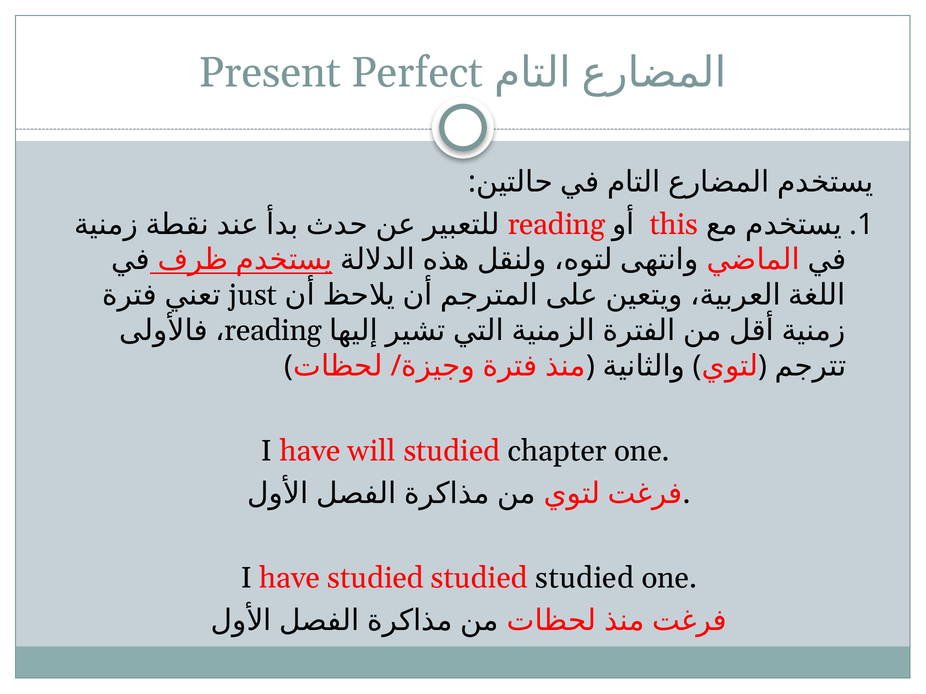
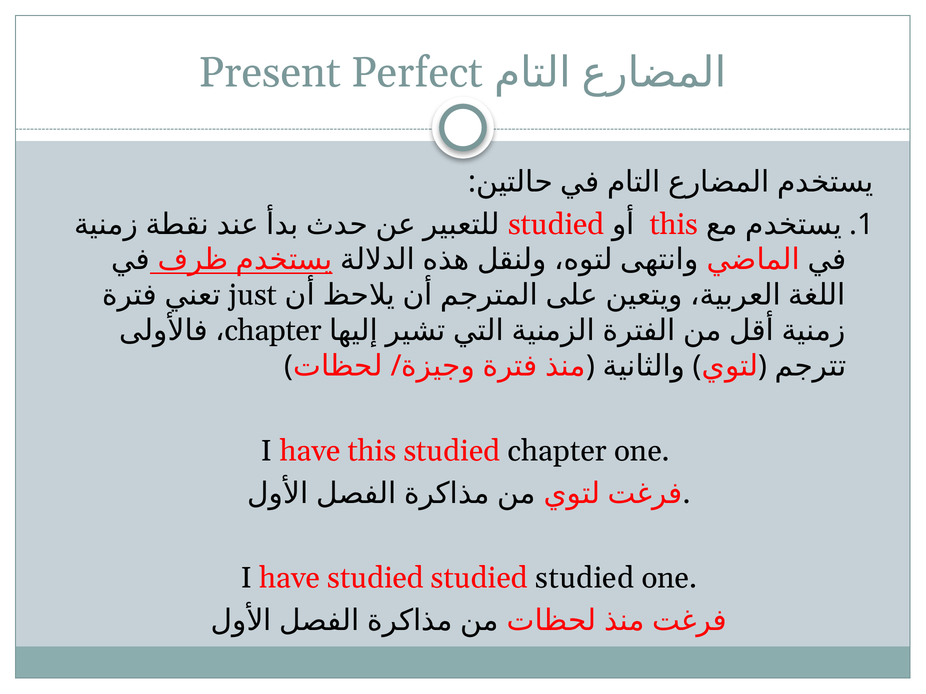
reading at (556, 224): reading -> studied
reading at (273, 331): reading -> chapter
have will: will -> this
